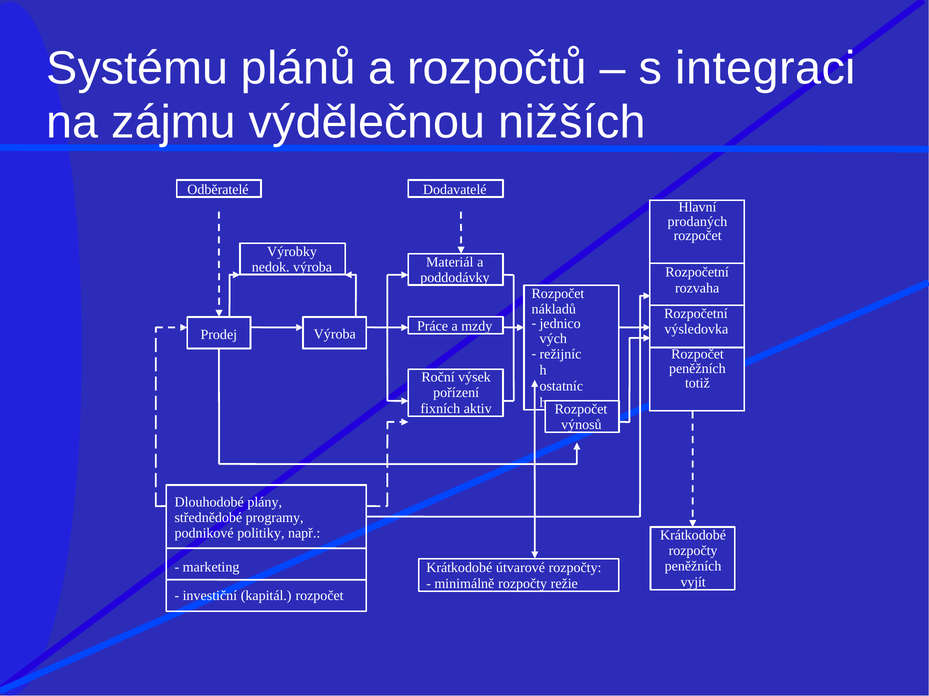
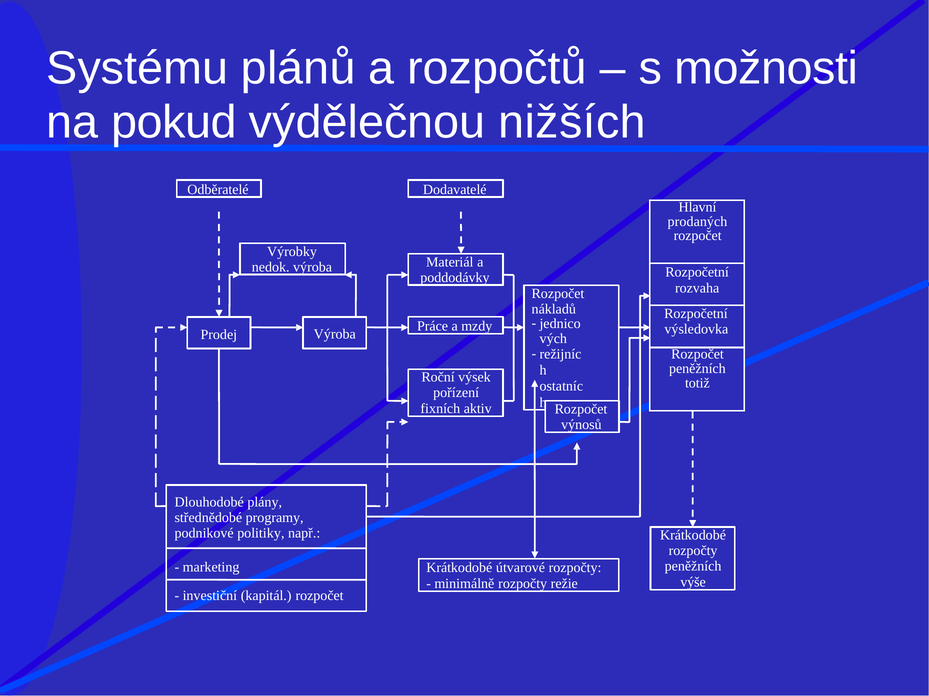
integraci: integraci -> možnosti
zájmu: zájmu -> pokud
vyjít: vyjít -> výše
